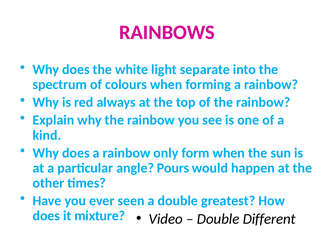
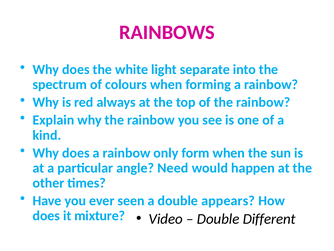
Pours: Pours -> Need
greatest: greatest -> appears
